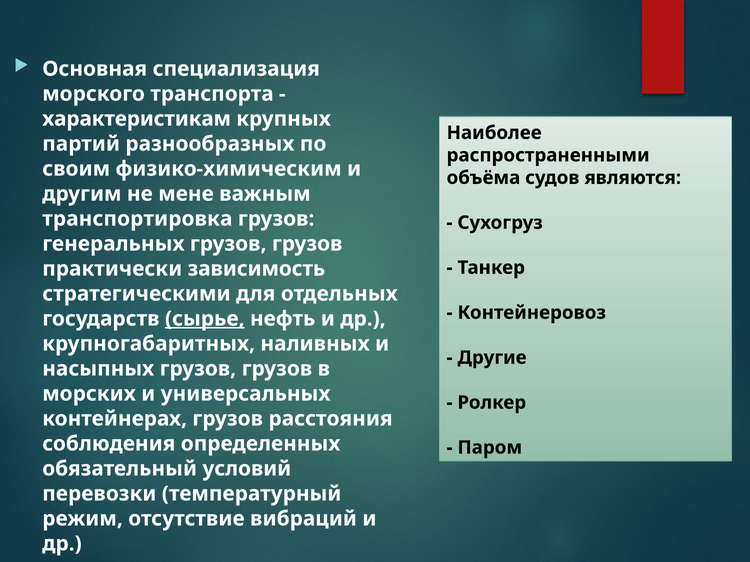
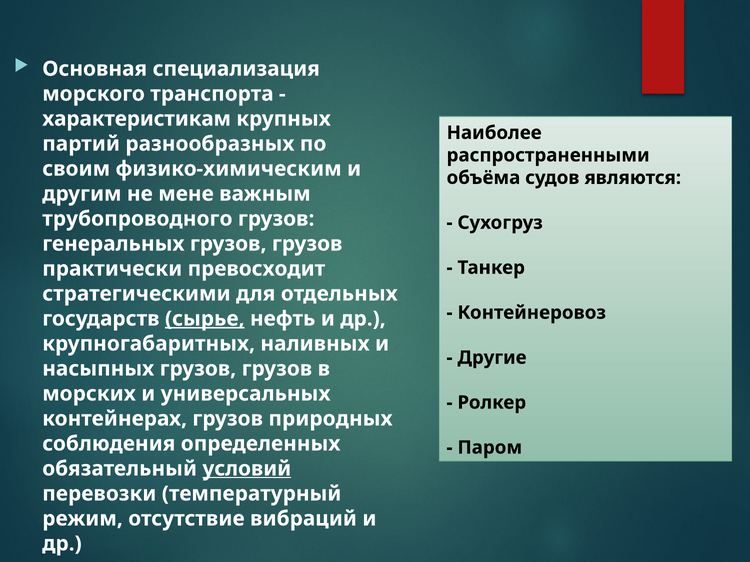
транспортировка: транспортировка -> трубопроводного
зависимость: зависимость -> превосходит
расстояния: расстояния -> природных
условий underline: none -> present
